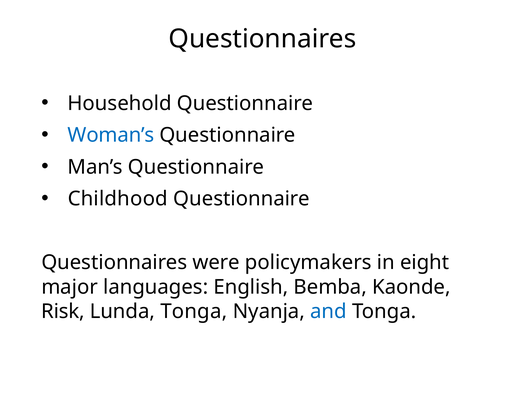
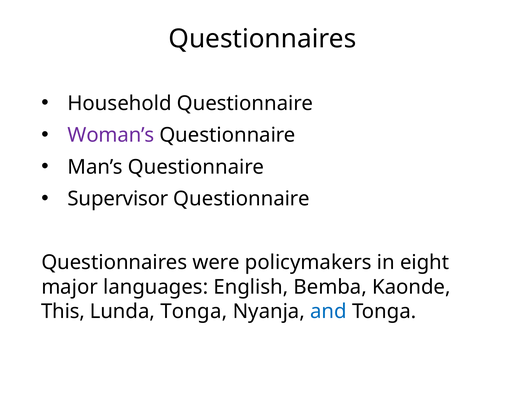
Woman’s colour: blue -> purple
Childhood: Childhood -> Supervisor
Risk: Risk -> This
